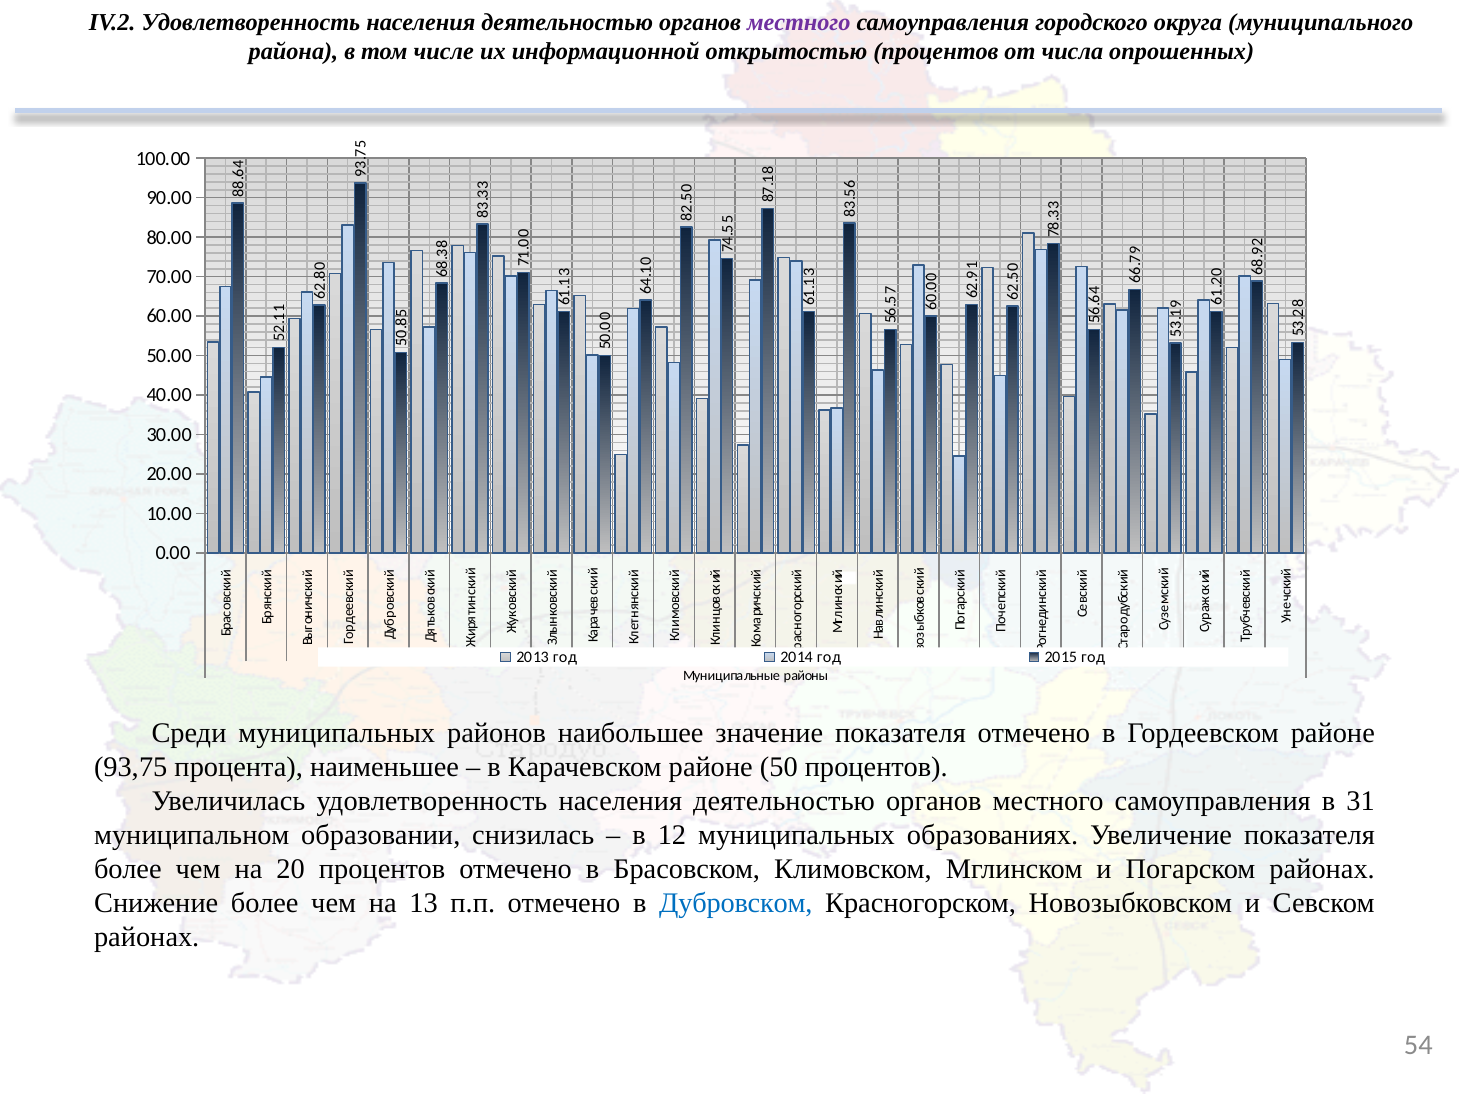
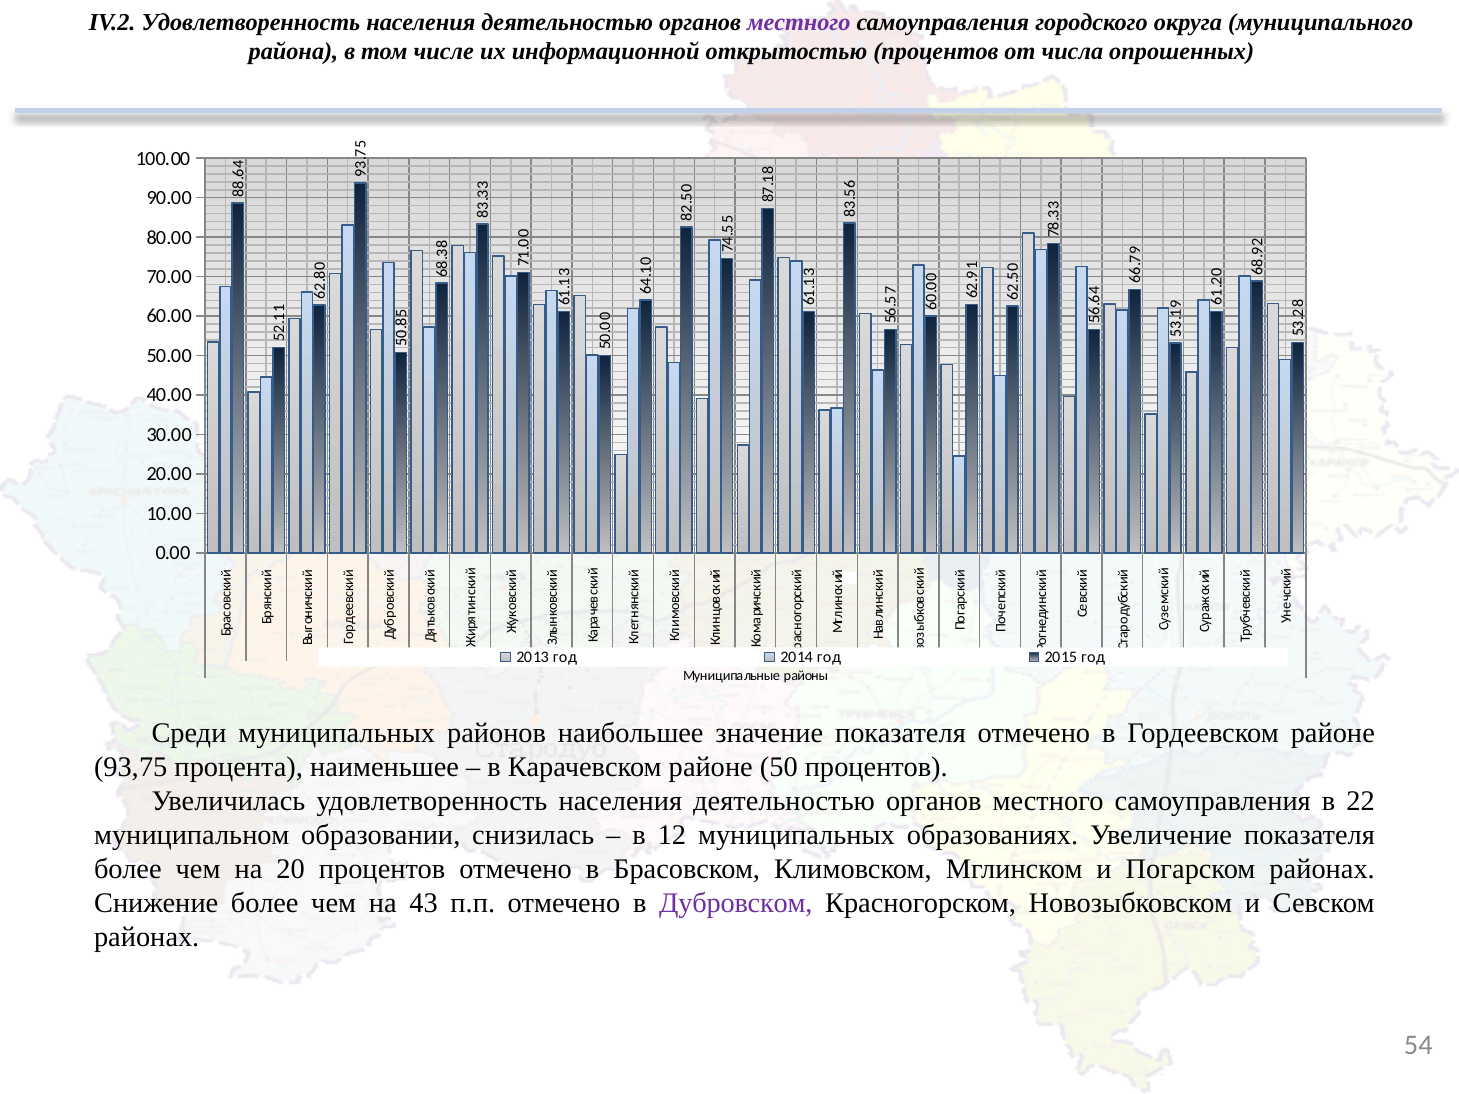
31: 31 -> 22
13: 13 -> 43
Дубровском colour: blue -> purple
